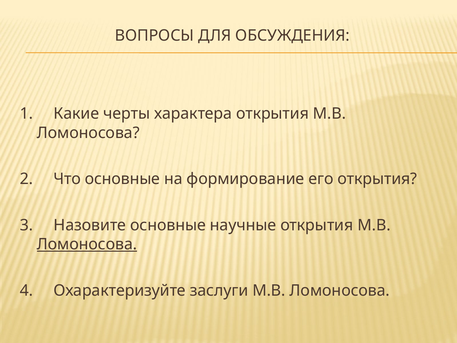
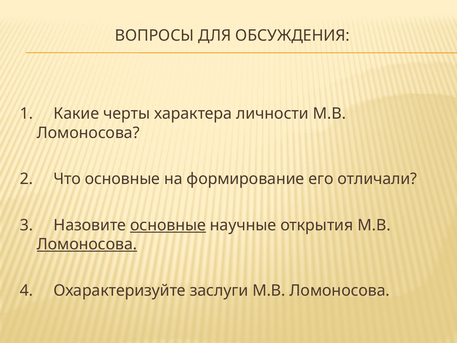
характера открытия: открытия -> личности
его открытия: открытия -> отличали
основные at (168, 225) underline: none -> present
